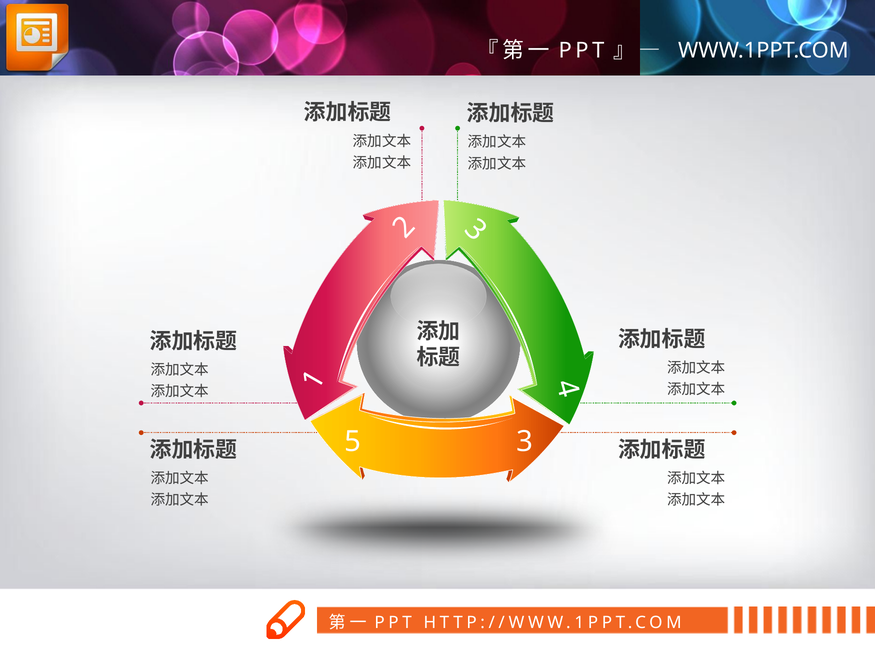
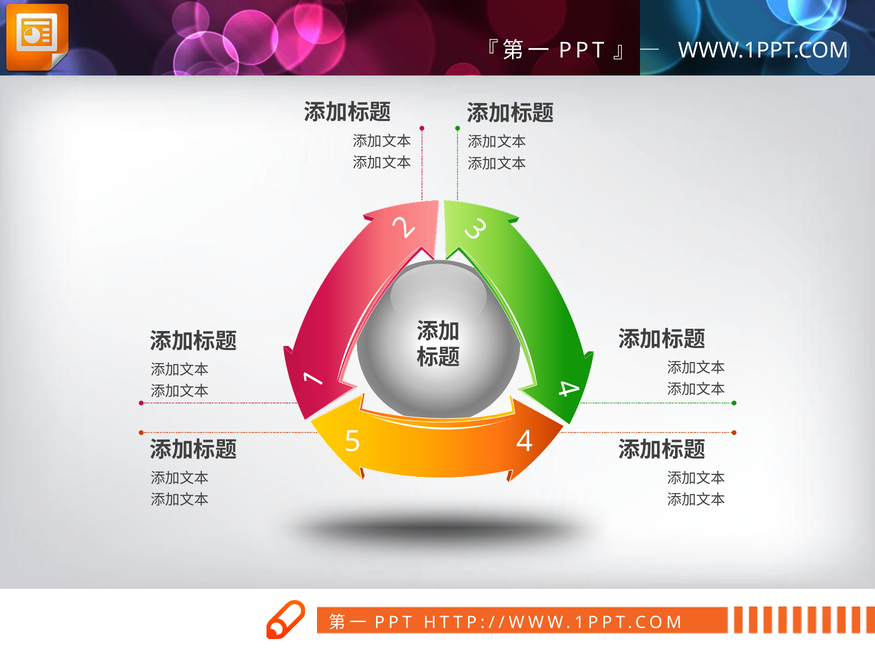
5 3: 3 -> 4
